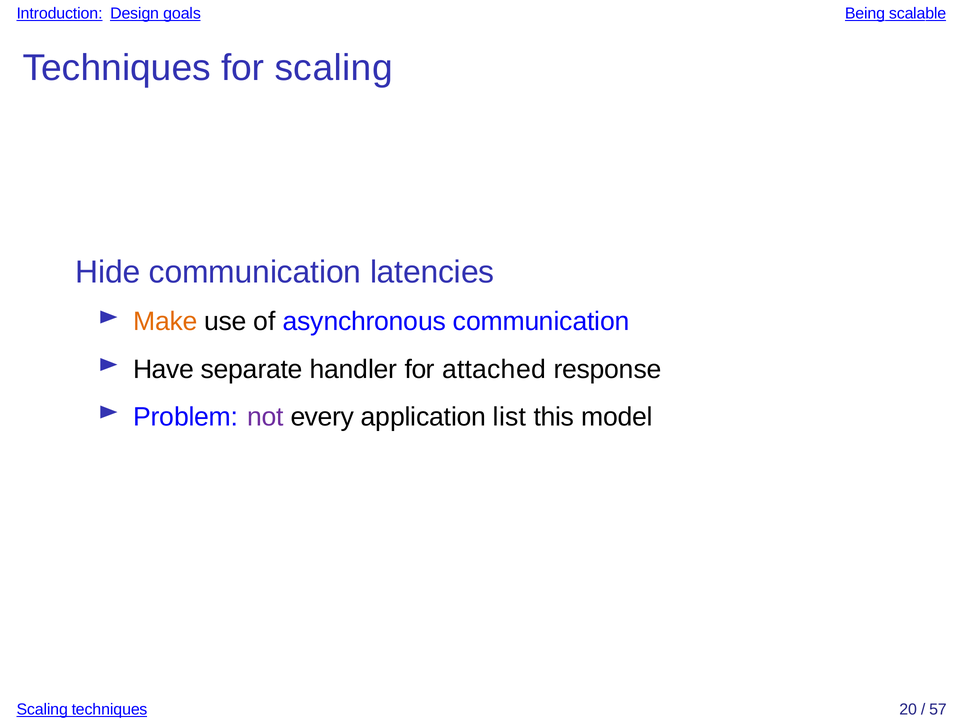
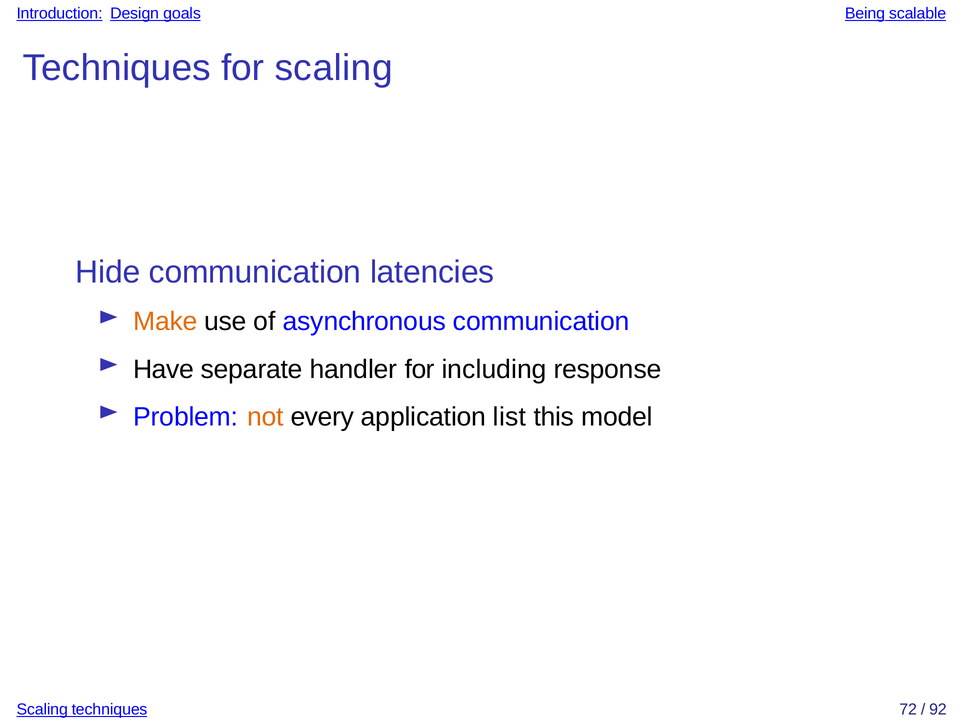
attached: attached -> including
not colour: purple -> orange
20: 20 -> 72
57: 57 -> 92
